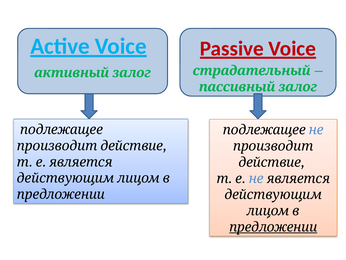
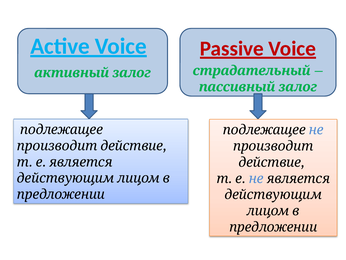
предложении at (273, 227) underline: present -> none
